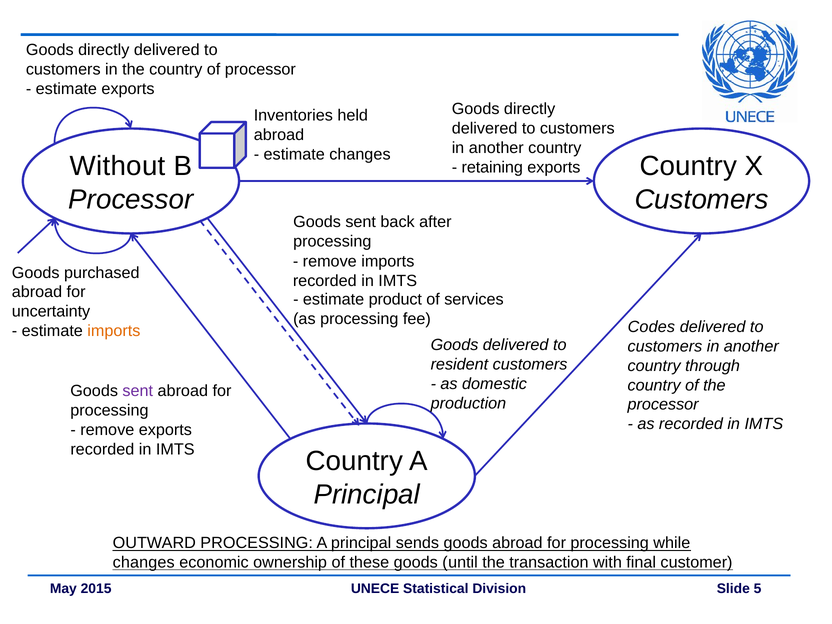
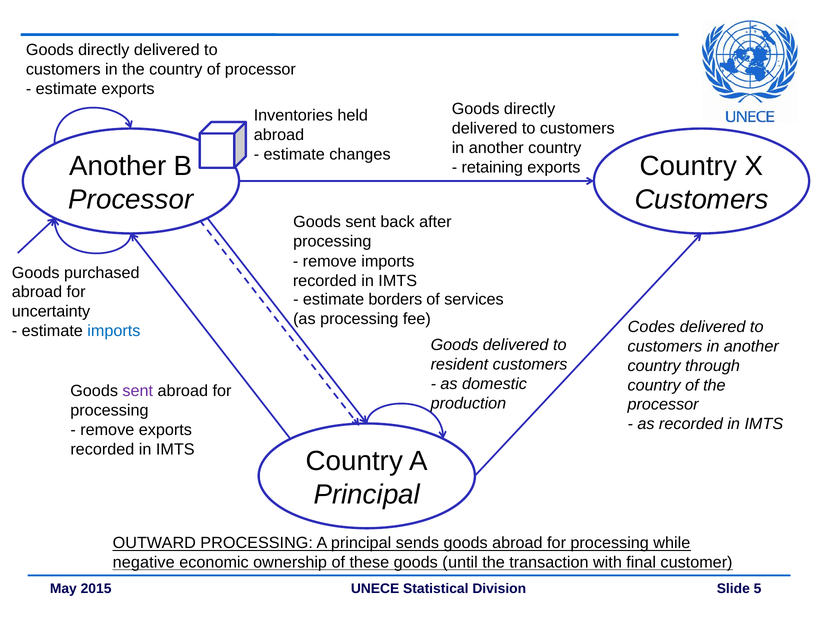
Without at (118, 166): Without -> Another
product: product -> borders
imports at (114, 331) colour: orange -> blue
changes at (144, 563): changes -> negative
